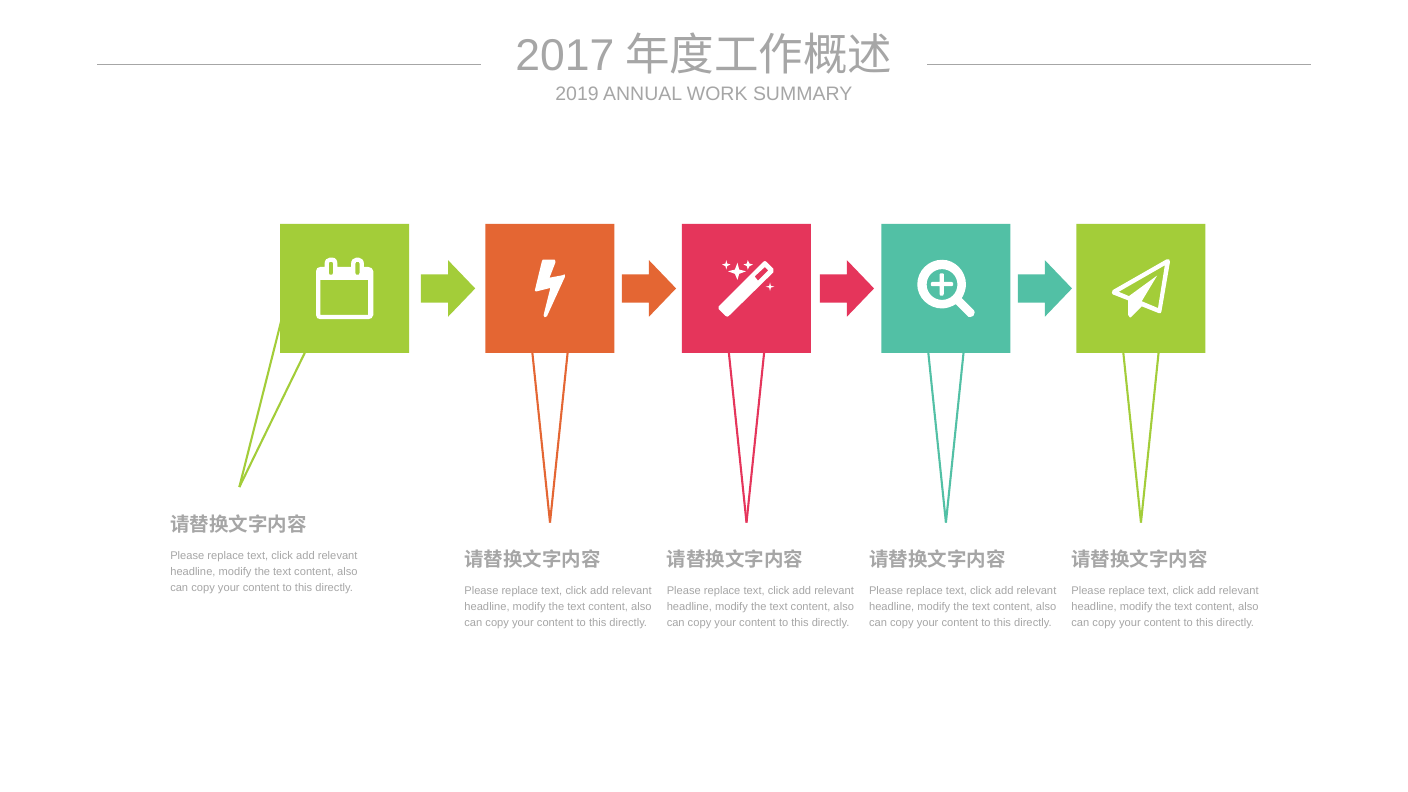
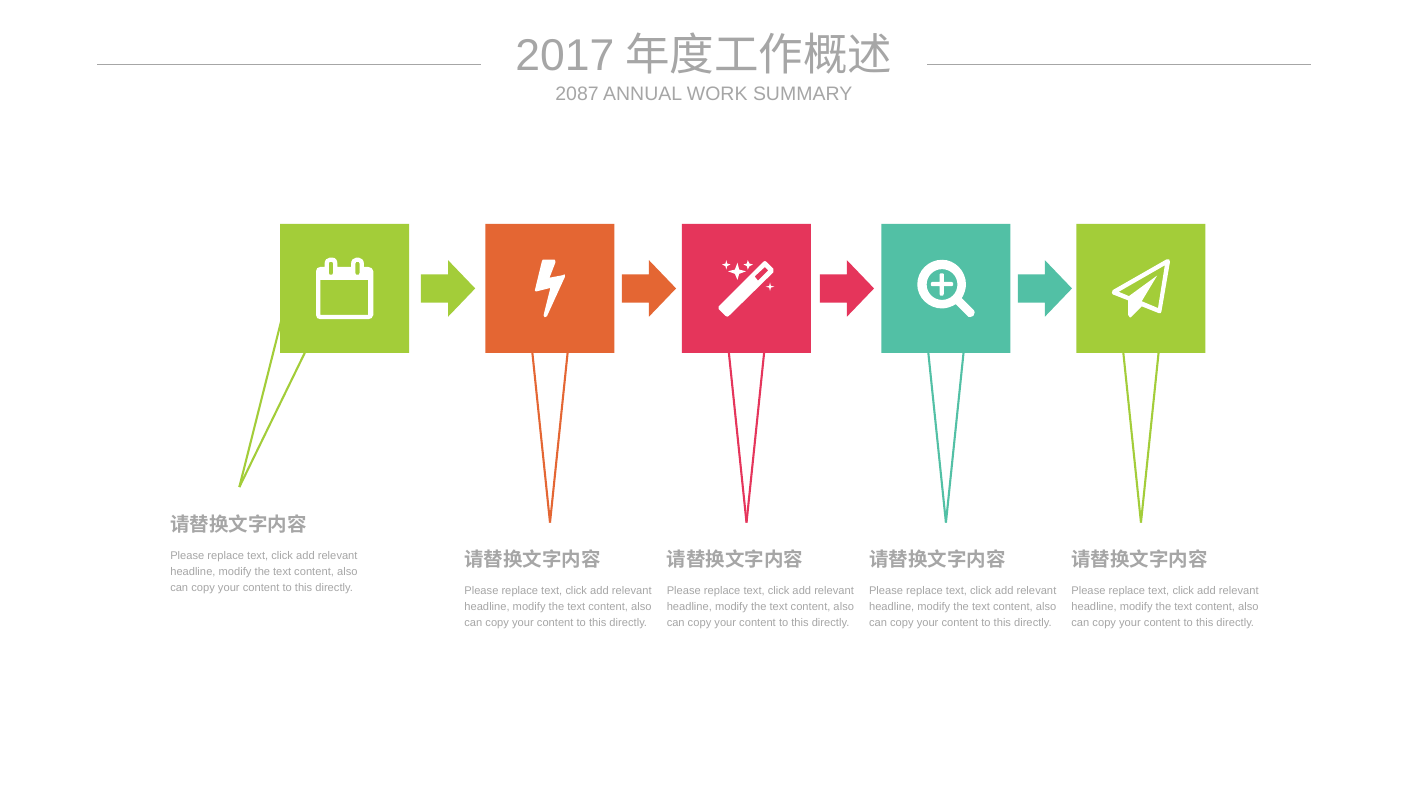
2019: 2019 -> 2087
